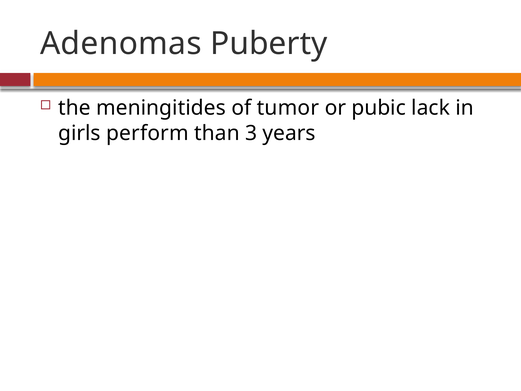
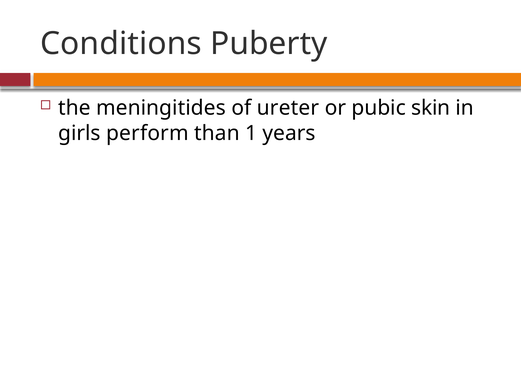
Adenomas: Adenomas -> Conditions
tumor: tumor -> ureter
lack: lack -> skin
3: 3 -> 1
